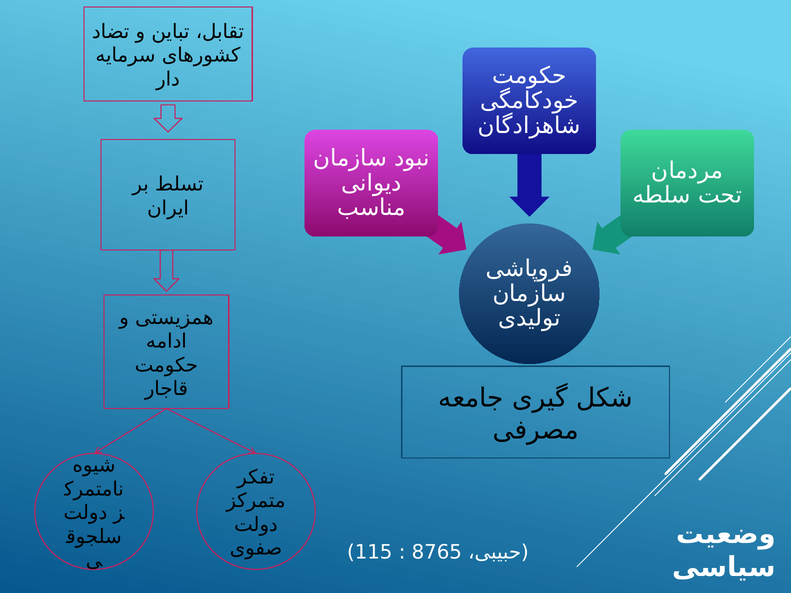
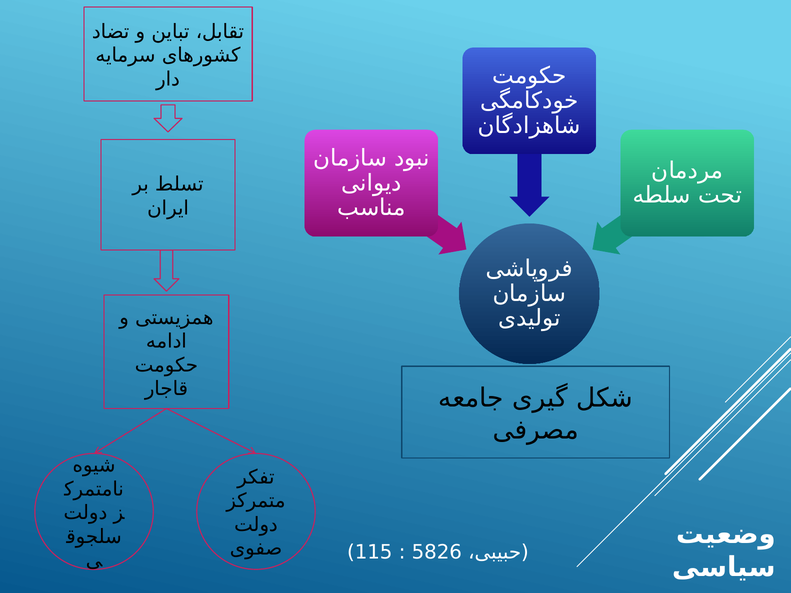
8765: 8765 -> 5826
